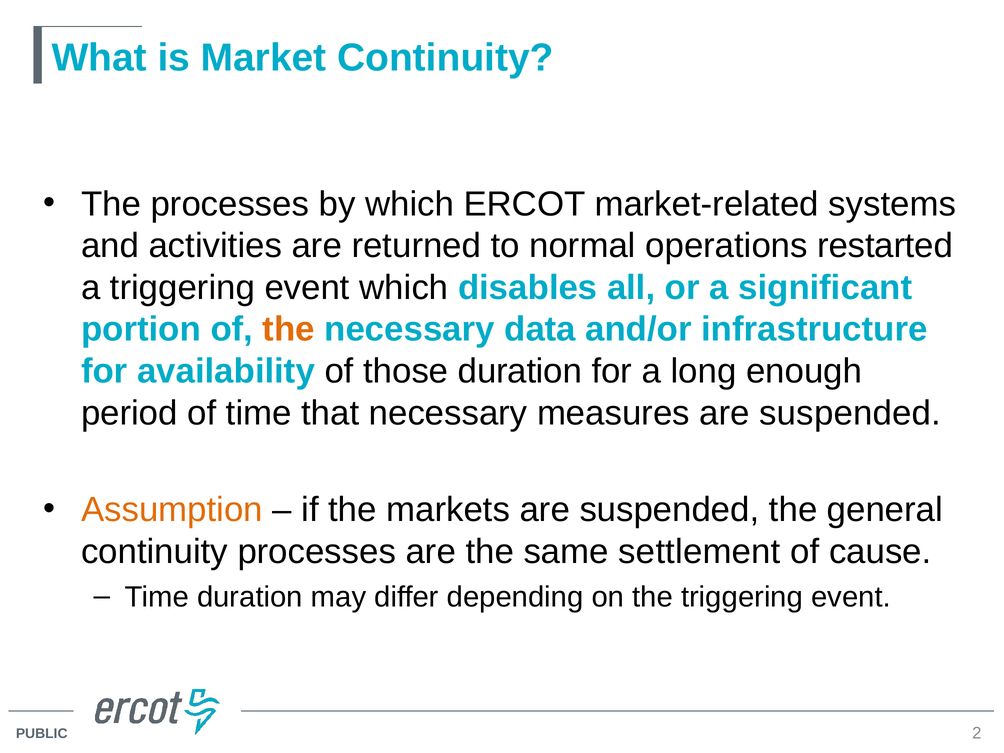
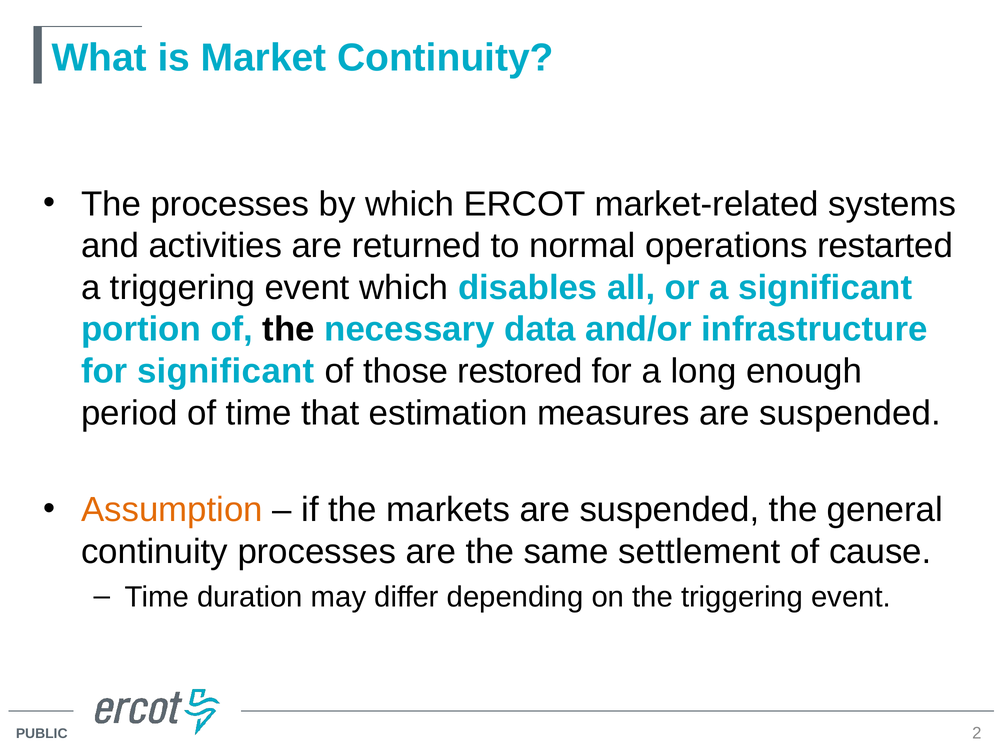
the at (289, 329) colour: orange -> black
for availability: availability -> significant
those duration: duration -> restored
that necessary: necessary -> estimation
